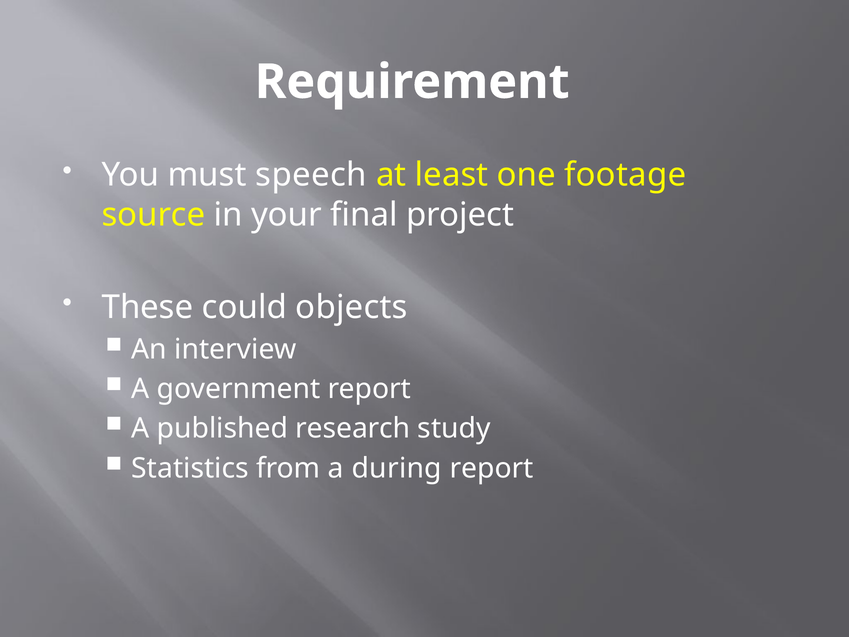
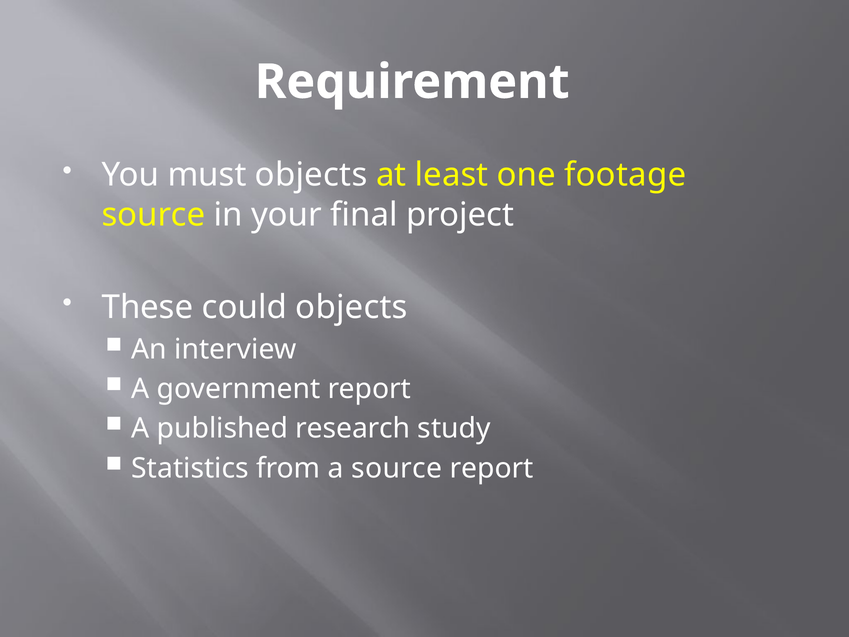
must speech: speech -> objects
a during: during -> source
